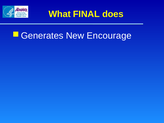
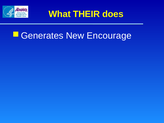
FINAL: FINAL -> THEIR
